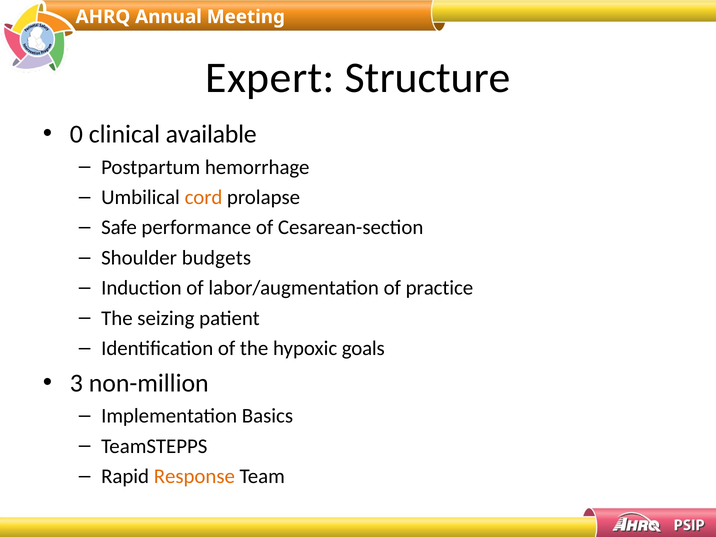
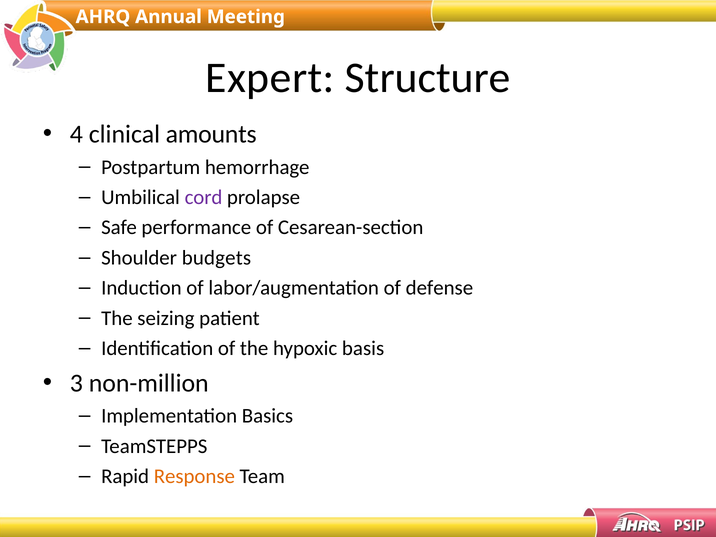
0: 0 -> 4
available: available -> amounts
cord colour: orange -> purple
practice: practice -> defense
goals: goals -> basis
